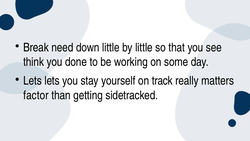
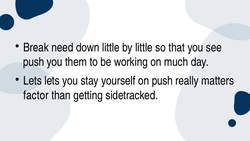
think at (34, 62): think -> push
done: done -> them
some: some -> much
on track: track -> push
